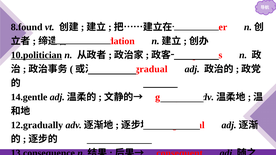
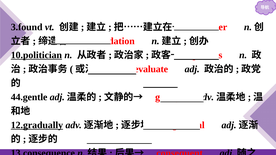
8.found: 8.found -> 3.found
gradual at (151, 69): gradual -> evaluate
14.gentle: 14.gentle -> 44.gentle
12.gradually underline: none -> present
